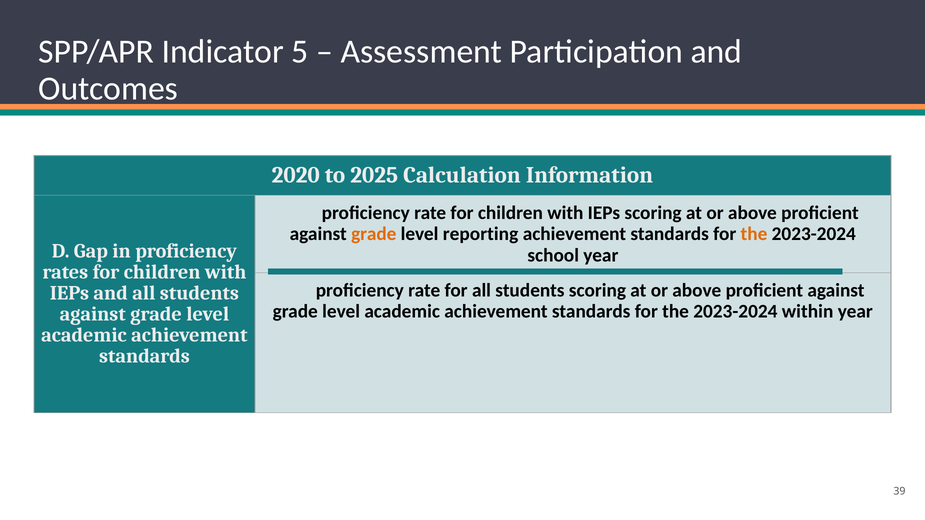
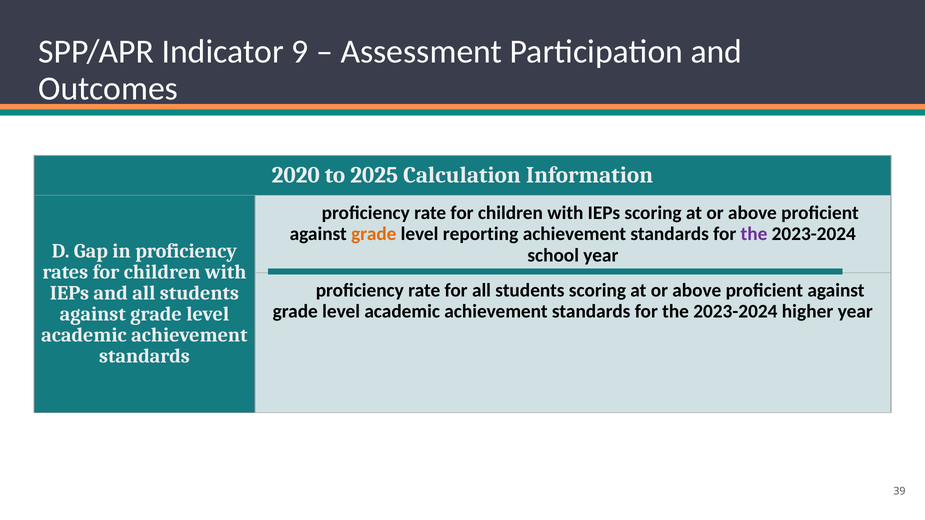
5: 5 -> 9
the at (754, 234) colour: orange -> purple
within: within -> higher
